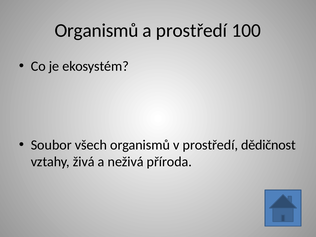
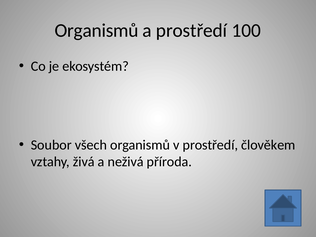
dědičnost: dědičnost -> člověkem
